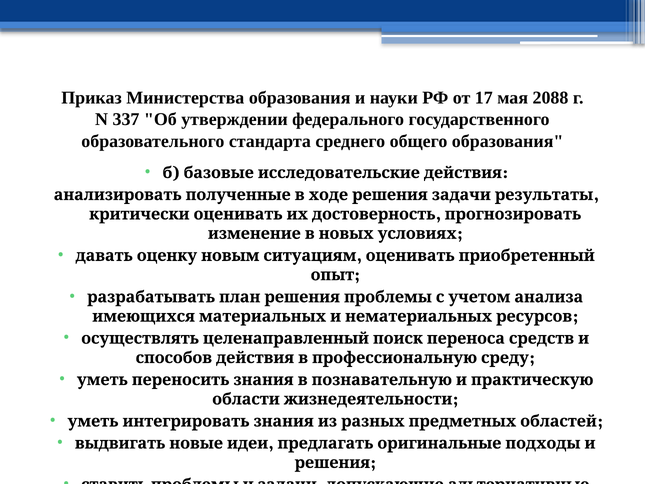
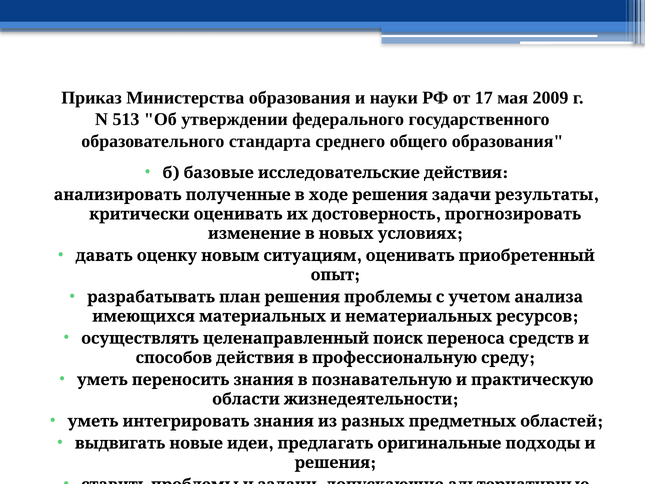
2088: 2088 -> 2009
337: 337 -> 513
